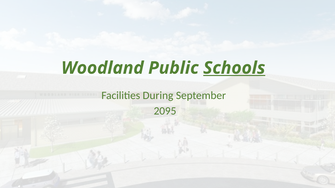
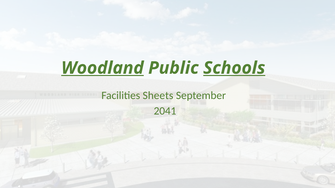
Woodland underline: none -> present
During: During -> Sheets
2095: 2095 -> 2041
